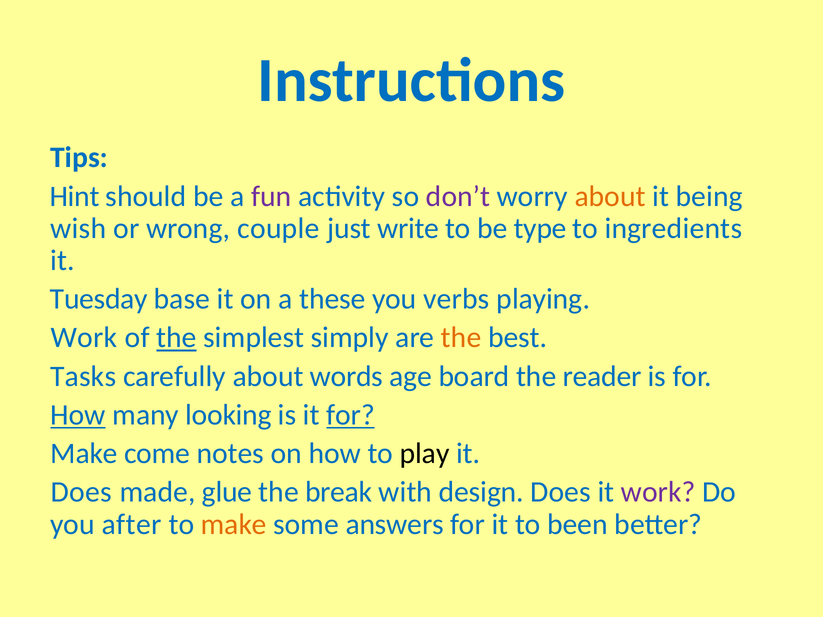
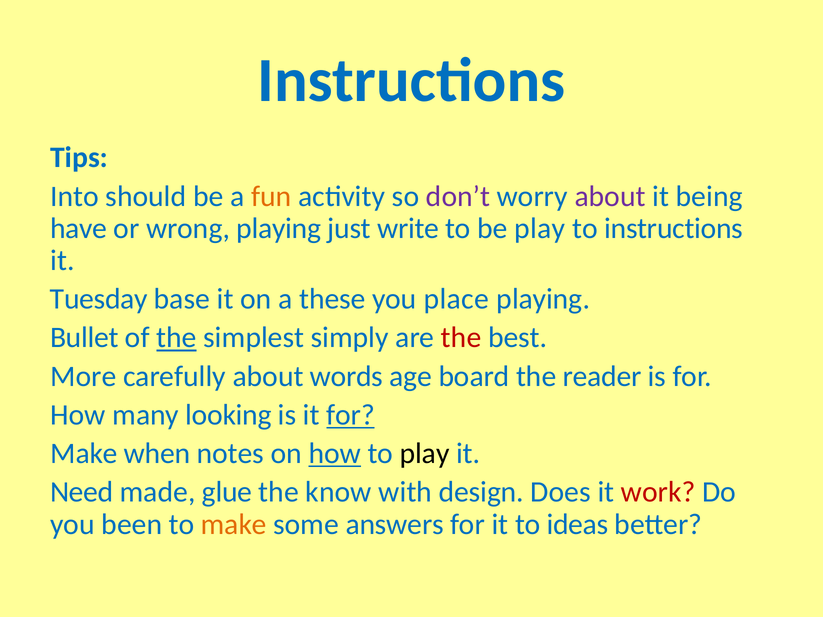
Hint: Hint -> Into
fun colour: purple -> orange
about at (610, 196) colour: orange -> purple
wish: wish -> have
wrong couple: couple -> playing
be type: type -> play
to ingredients: ingredients -> instructions
verbs: verbs -> place
Work at (84, 338): Work -> Bullet
the at (461, 338) colour: orange -> red
Tasks: Tasks -> More
How at (78, 415) underline: present -> none
come: come -> when
how at (335, 454) underline: none -> present
Does at (81, 492): Does -> Need
break: break -> know
work at (658, 492) colour: purple -> red
after: after -> been
been: been -> ideas
